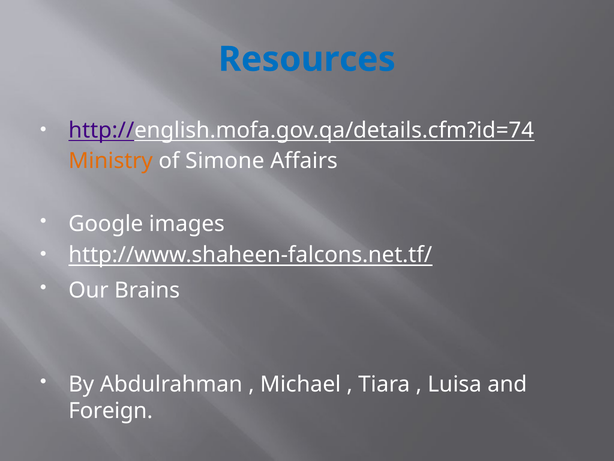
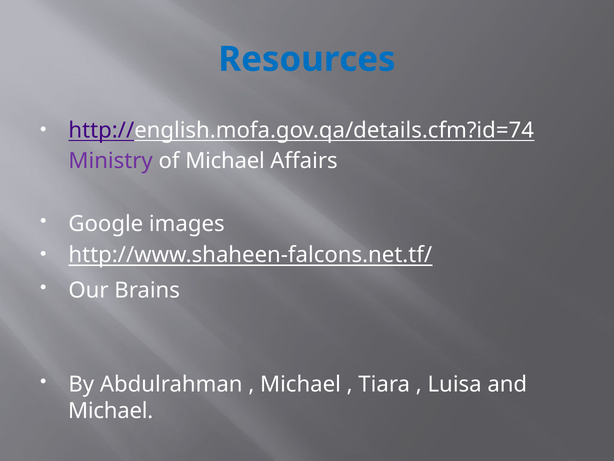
Ministry colour: orange -> purple
of Simone: Simone -> Michael
Foreign at (111, 411): Foreign -> Michael
